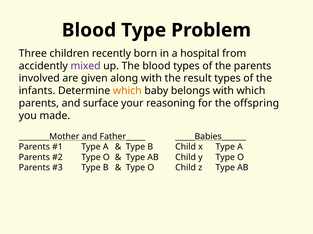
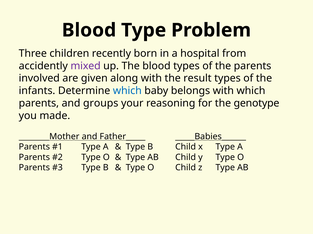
which at (127, 91) colour: orange -> blue
surface: surface -> groups
offspring: offspring -> genotype
